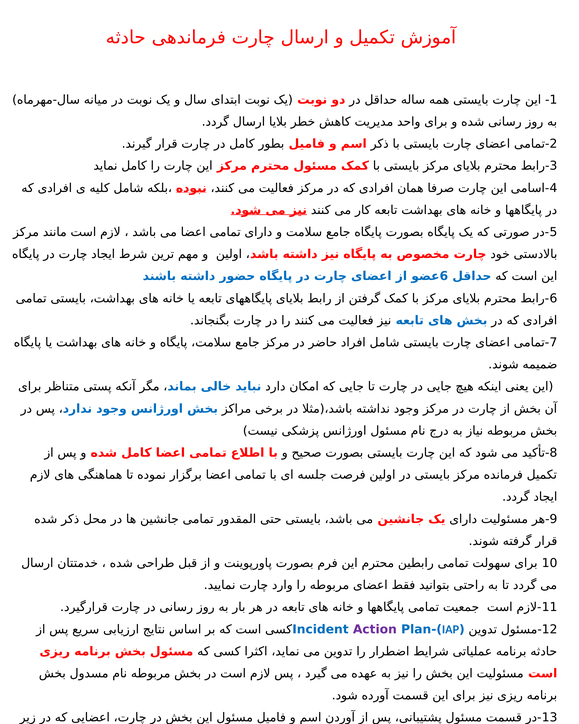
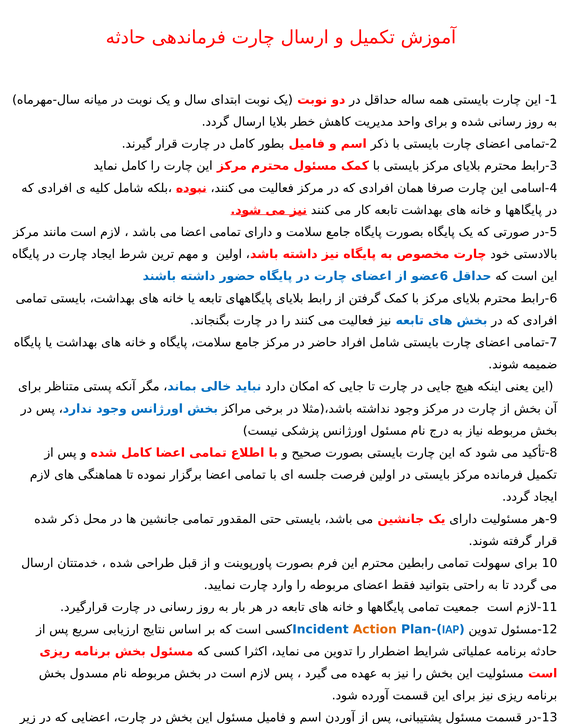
Action colour: purple -> orange
